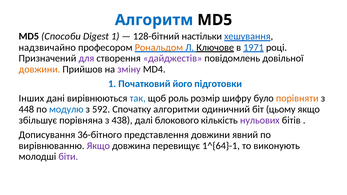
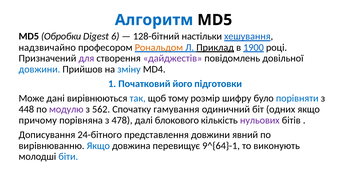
Способи: Способи -> Обробки
Digest 1: 1 -> 6
Ключове: Ключове -> Приклад
1971: 1971 -> 1900
довжини at (39, 69) colour: orange -> blue
зміну colour: purple -> blue
Інших: Інших -> Може
роль: роль -> тому
порівняти colour: orange -> blue
модулю colour: blue -> purple
592: 592 -> 562
алгоритми: алгоритми -> гамування
цьому: цьому -> одних
збільшує: збільшує -> причому
438: 438 -> 478
36-бітного: 36-бітного -> 24-бітного
Якщо at (98, 146) colour: purple -> blue
1^{64}-1: 1^{64}-1 -> 9^{64}-1
біти colour: purple -> blue
